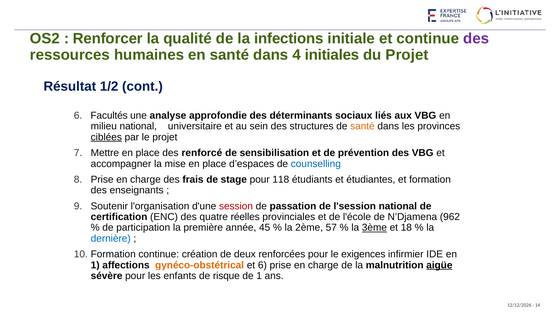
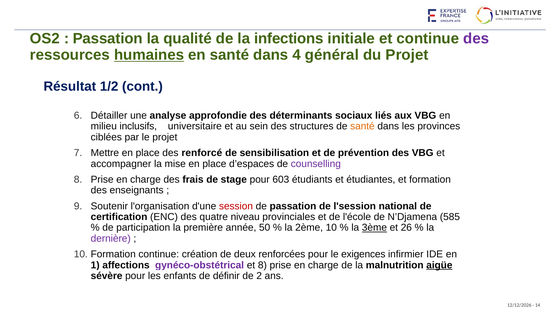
Renforcer at (108, 39): Renforcer -> Passation
humaines underline: none -> present
initiales: initiales -> général
Facultés: Facultés -> Détailler
milieu national: national -> inclusifs
ciblées underline: present -> none
counselling colour: blue -> purple
118: 118 -> 603
réelles: réelles -> niveau
962: 962 -> 585
45: 45 -> 50
2ème 57: 57 -> 10
18: 18 -> 26
dernière colour: blue -> purple
gynéco-obstétrical colour: orange -> purple
et 6: 6 -> 8
risque: risque -> définir
de 1: 1 -> 2
